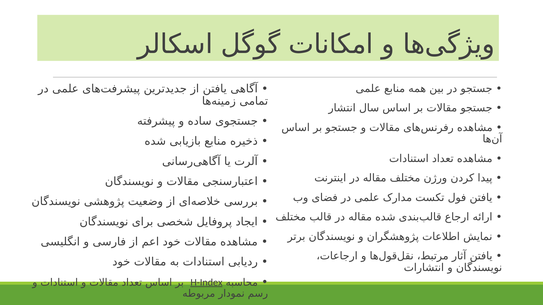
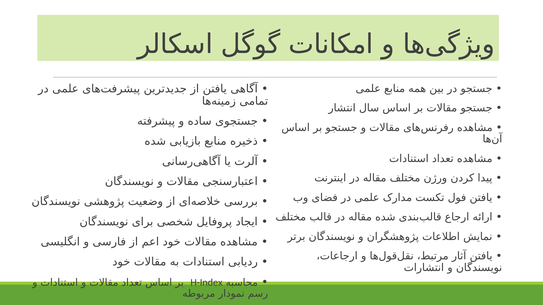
H-Index underline: present -> none
